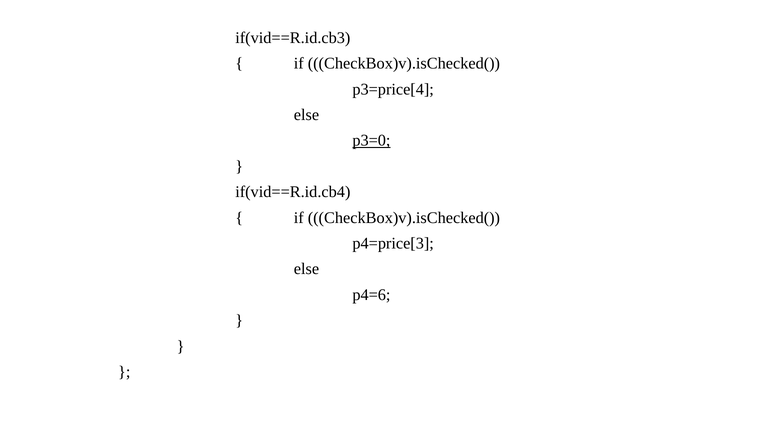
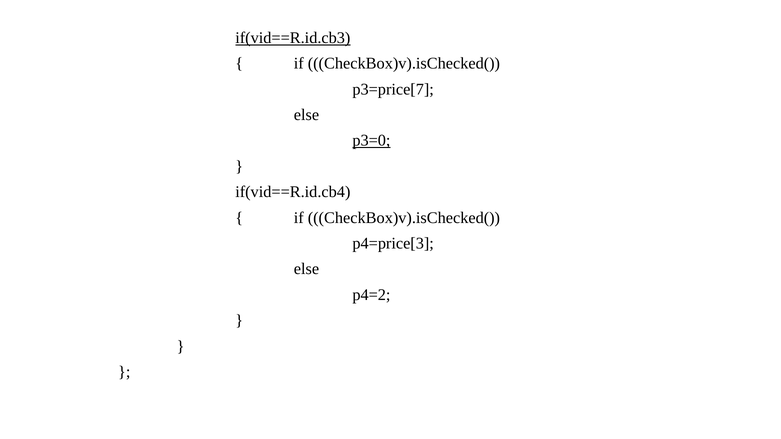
if(vid==R.id.cb3 underline: none -> present
p3=price[4: p3=price[4 -> p3=price[7
p4=6: p4=6 -> p4=2
